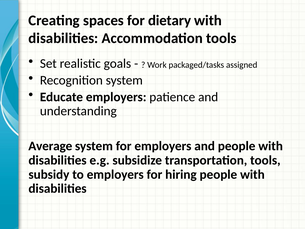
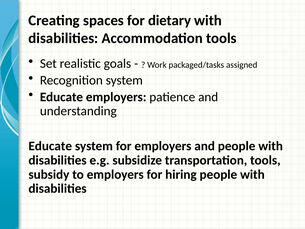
Average at (50, 146): Average -> Educate
